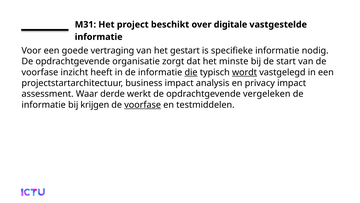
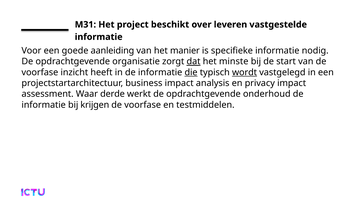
digitale: digitale -> leveren
vertraging: vertraging -> aanleiding
gestart: gestart -> manier
dat underline: none -> present
vergeleken: vergeleken -> onderhoud
voorfase at (143, 105) underline: present -> none
